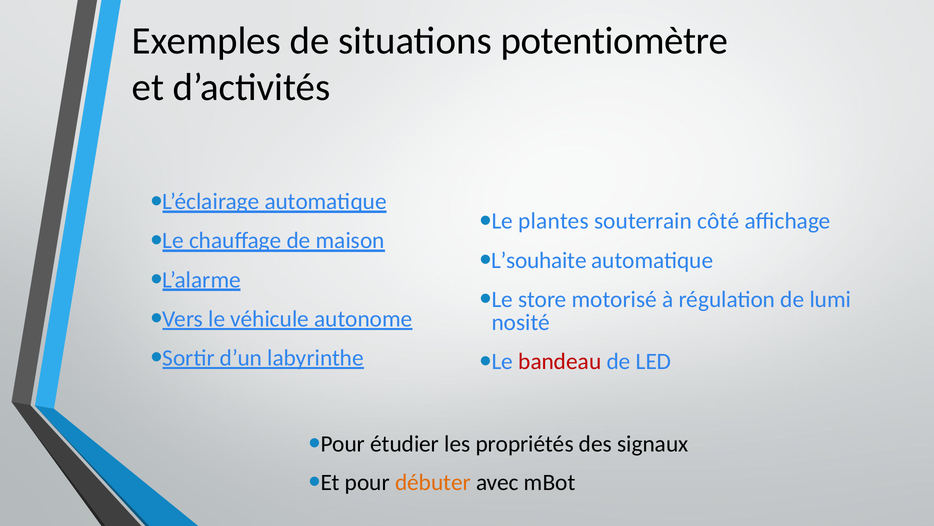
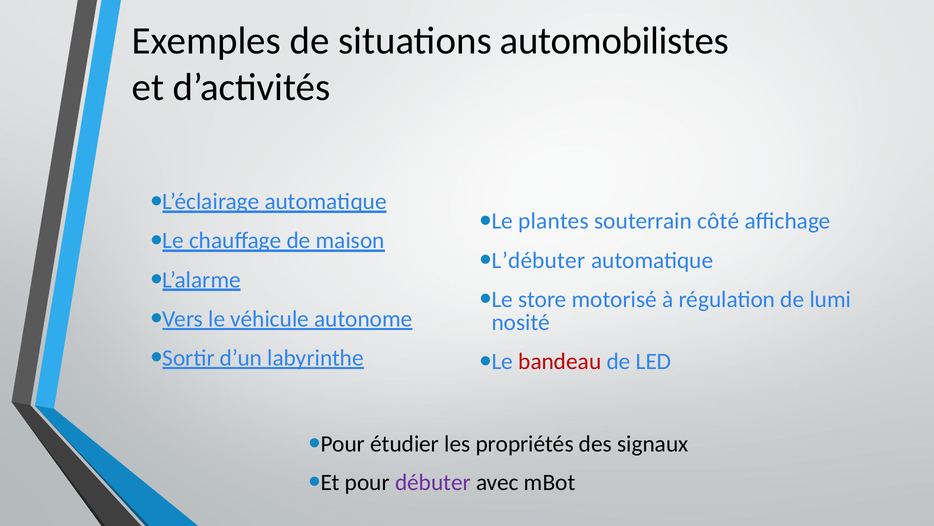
potentiomètre: potentiomètre -> automobilistes
L’souhaite: L’souhaite -> L’débuter
débuter colour: orange -> purple
